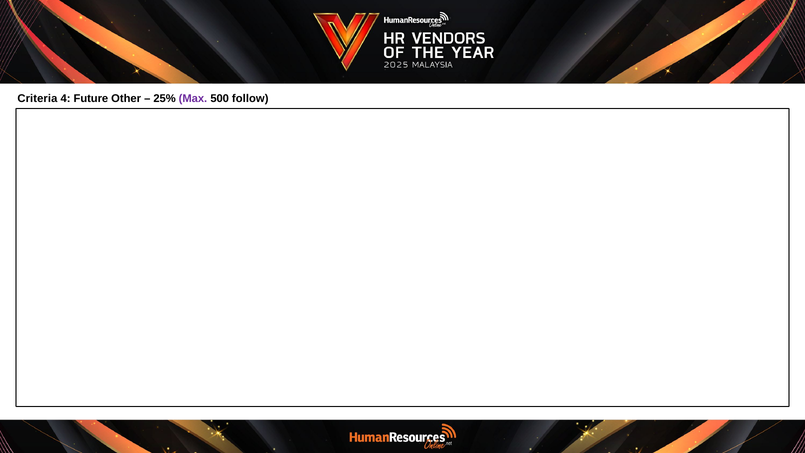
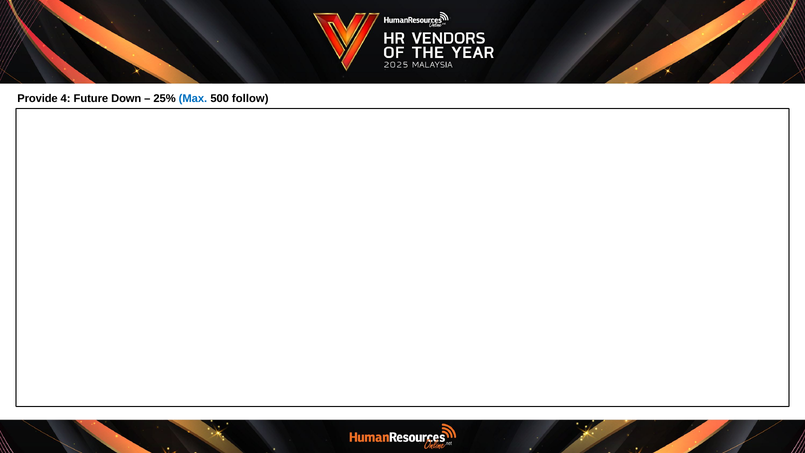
Criteria: Criteria -> Provide
Other: Other -> Down
Max colour: purple -> blue
